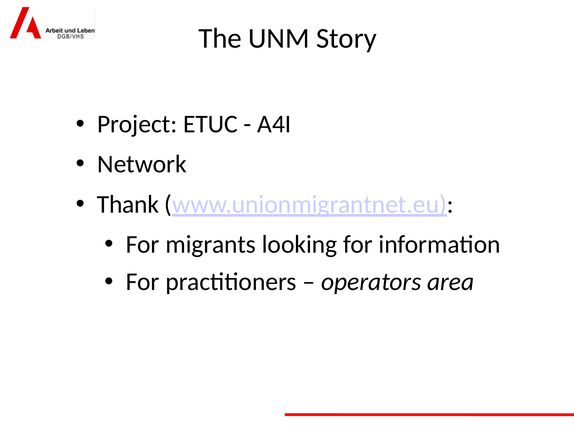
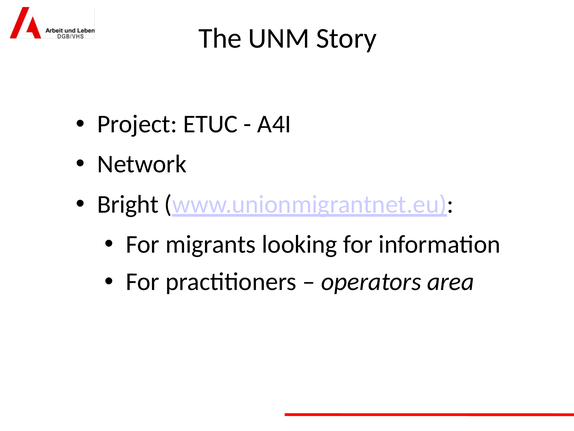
Thank: Thank -> Bright
